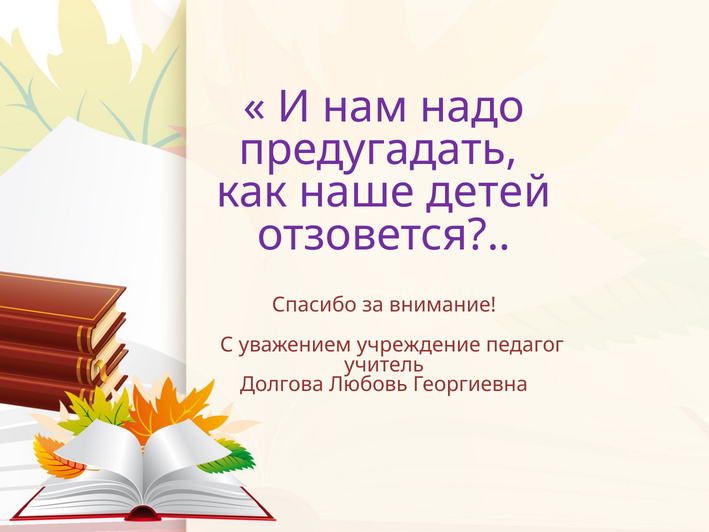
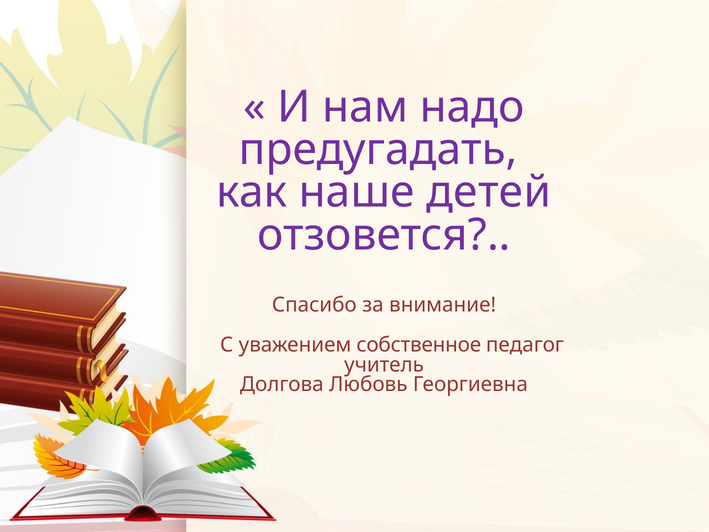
учреждение: учреждение -> собственное
